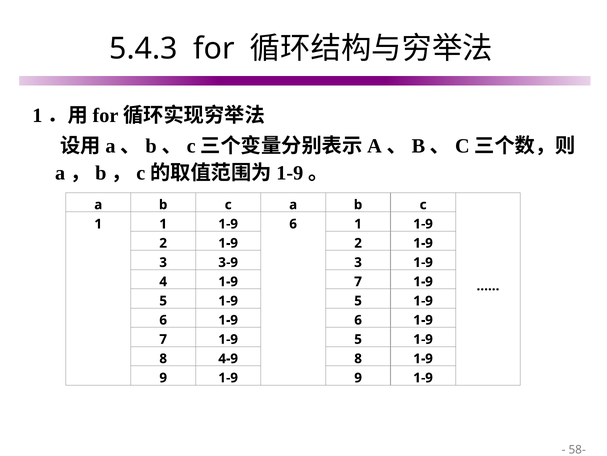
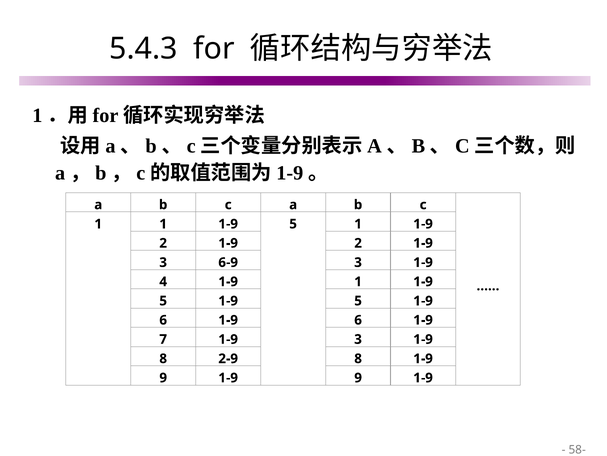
1 1 1-9 6: 6 -> 5
3-9: 3-9 -> 6-9
4 1-9 7: 7 -> 1
5 at (358, 339): 5 -> 3
4-9: 4-9 -> 2-9
